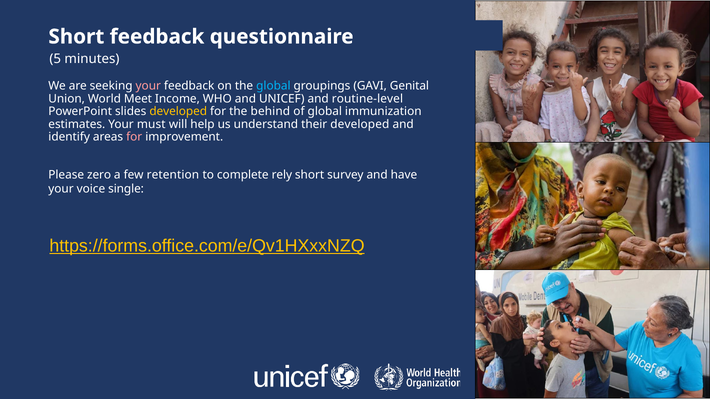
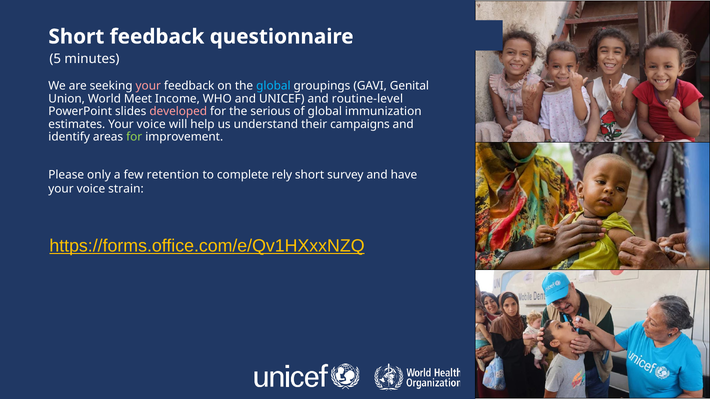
developed at (178, 112) colour: yellow -> pink
behind: behind -> serious
estimates Your must: must -> voice
their developed: developed -> campaigns
for at (134, 137) colour: pink -> light green
zero: zero -> only
single: single -> strain
